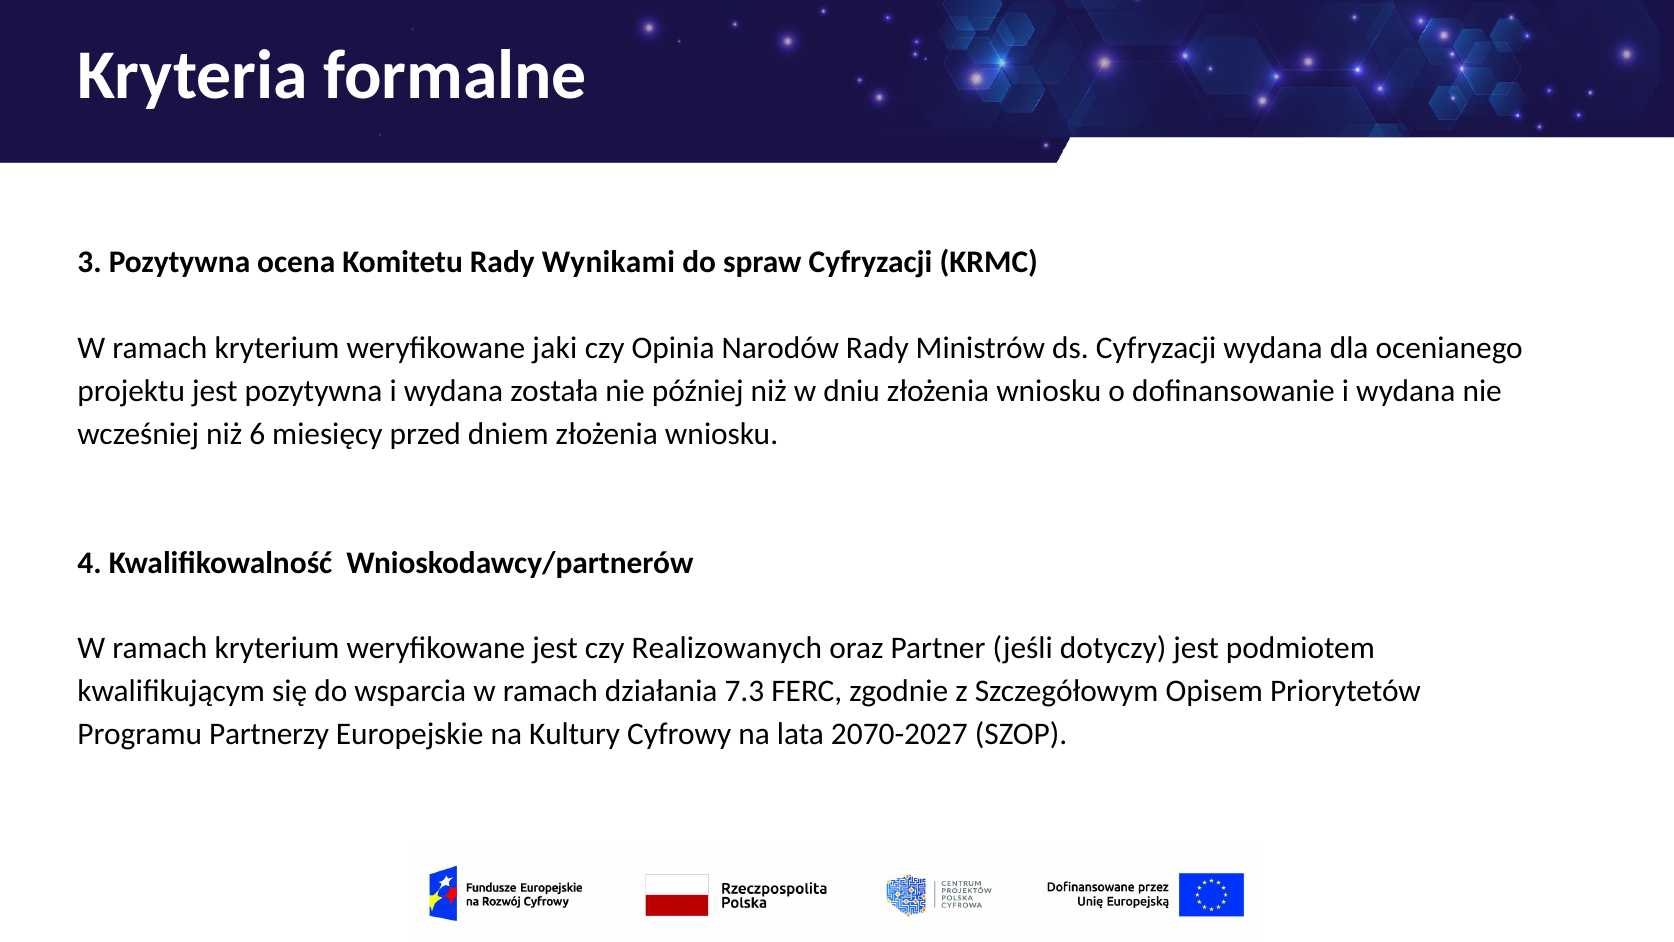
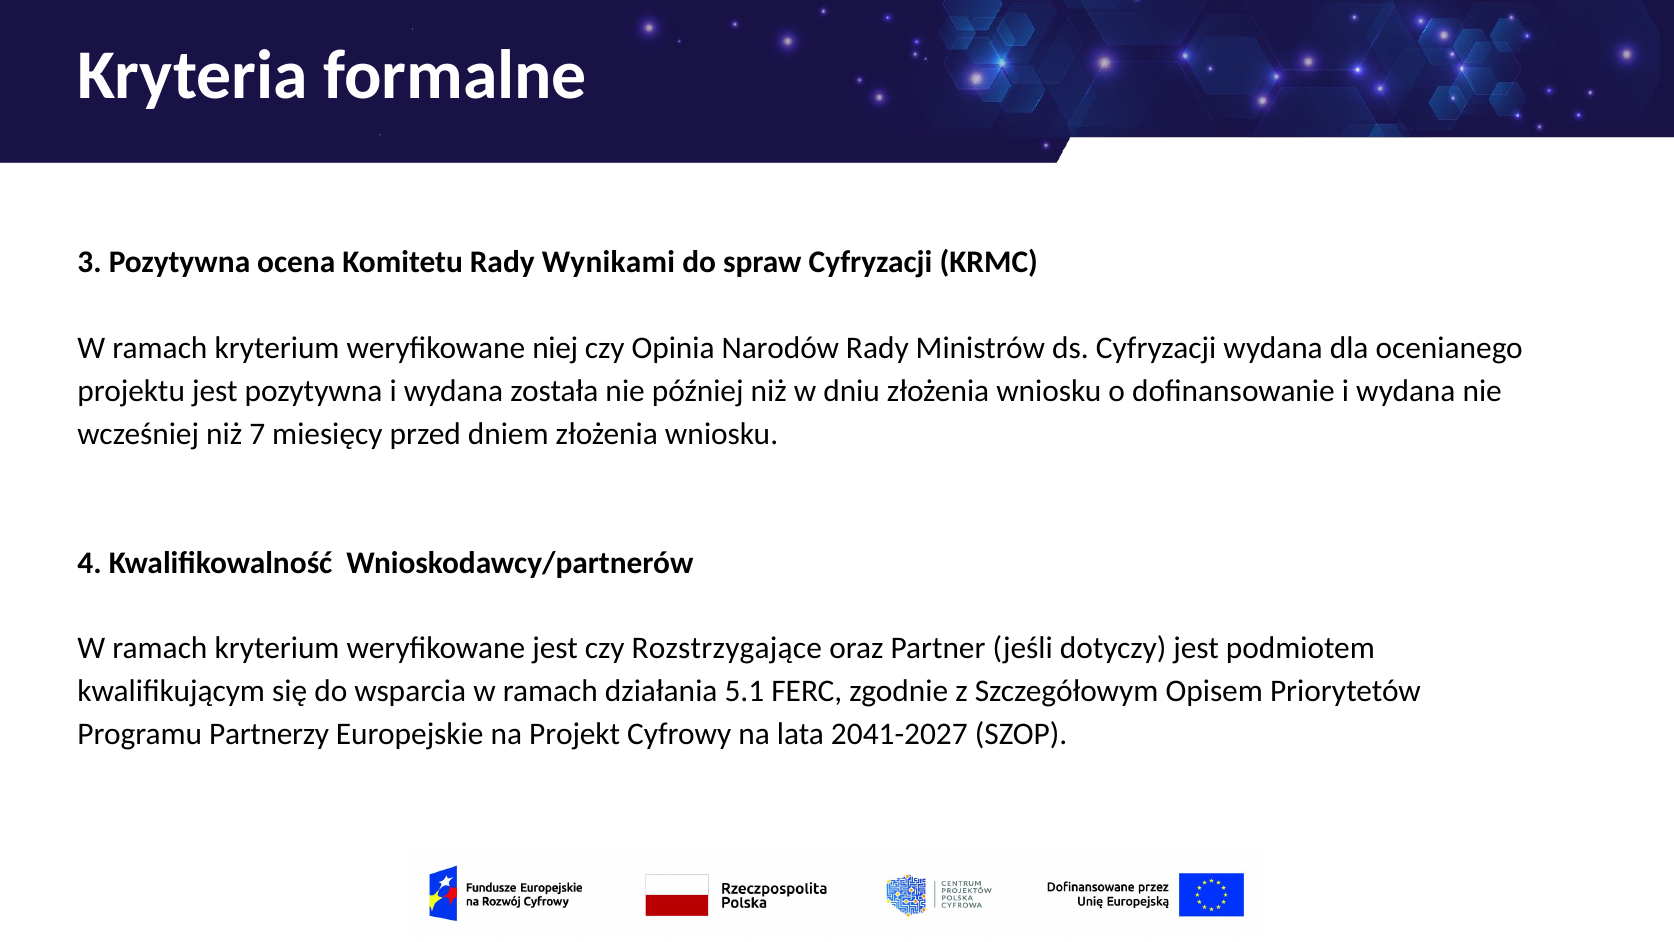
jaki: jaki -> niej
6: 6 -> 7
Realizowanych: Realizowanych -> Rozstrzygające
7.3: 7.3 -> 5.1
Kultury: Kultury -> Projekt
2070-2027: 2070-2027 -> 2041-2027
